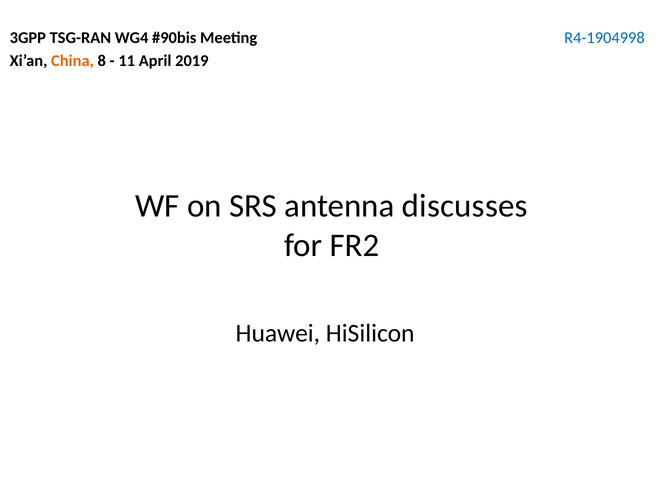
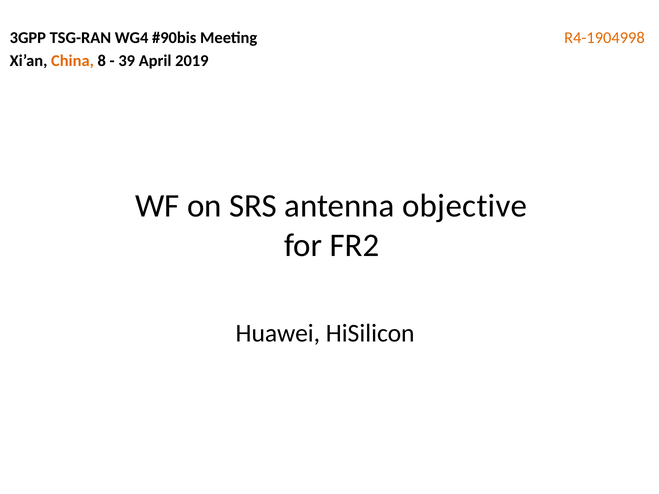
R4-1904998 colour: blue -> orange
11: 11 -> 39
discusses: discusses -> objective
